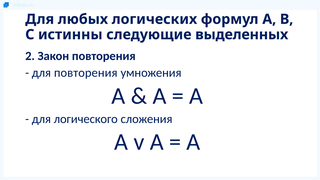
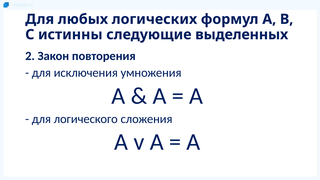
для повторения: повторения -> исключения
